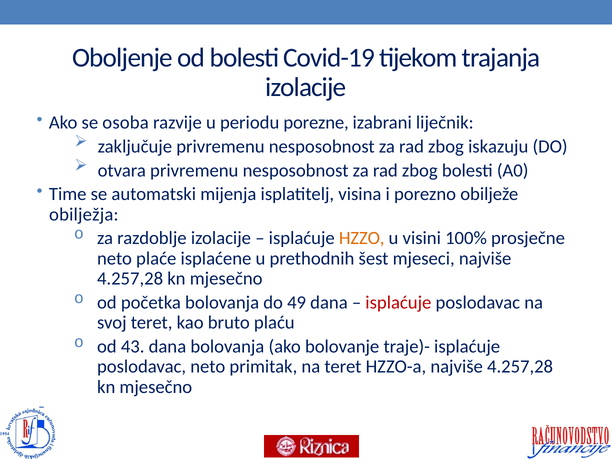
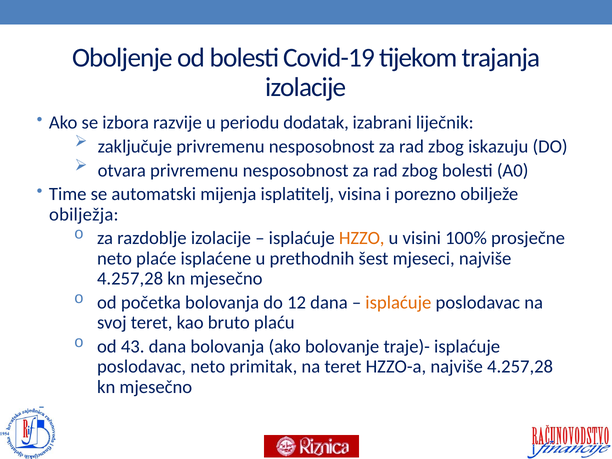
osoba: osoba -> izbora
porezne: porezne -> dodatak
49: 49 -> 12
isplaćuje at (398, 303) colour: red -> orange
